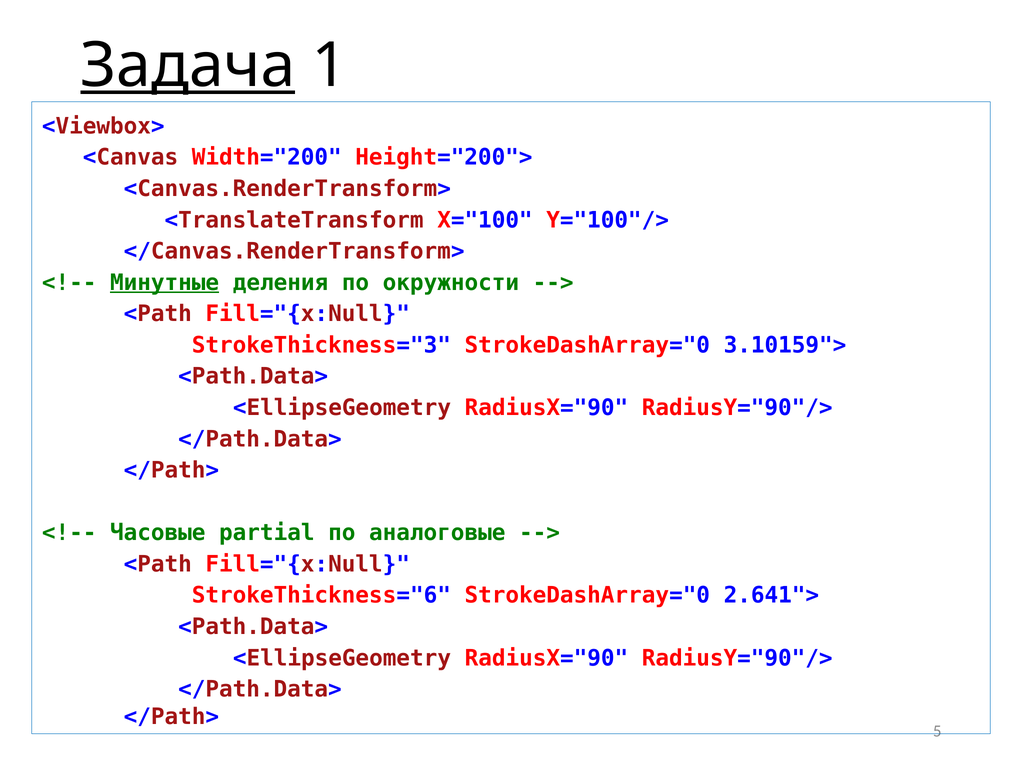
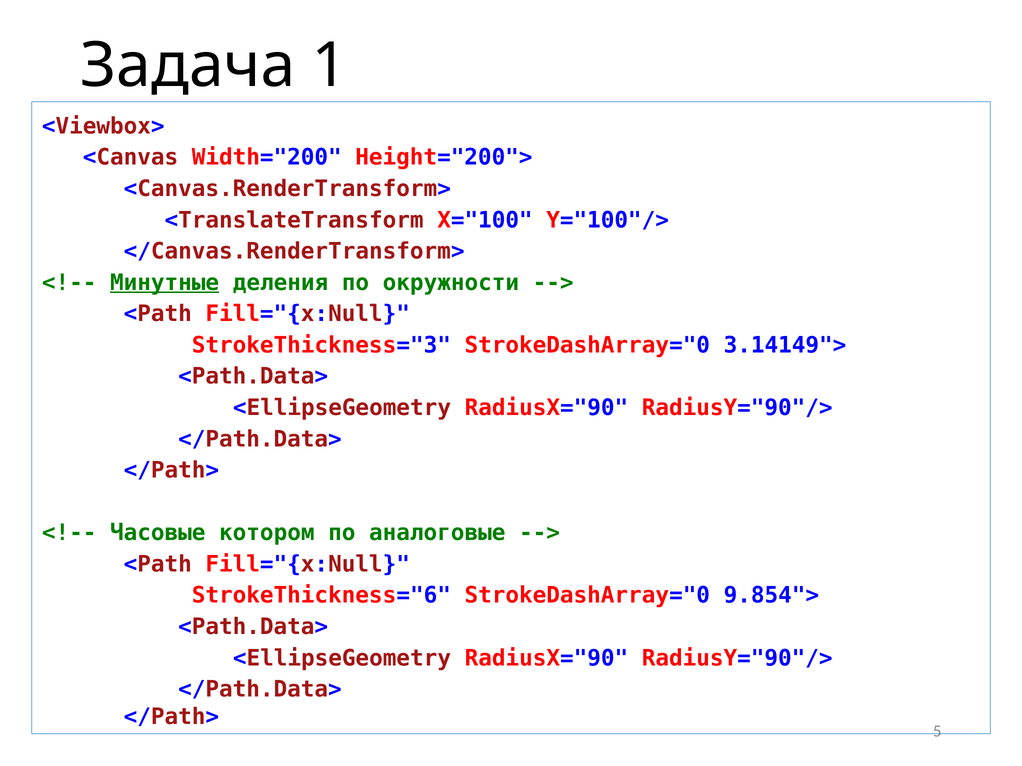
Задача underline: present -> none
3.10159">: 3.10159"> -> 3.14149">
partial: partial -> котором
2.641">: 2.641"> -> 9.854">
